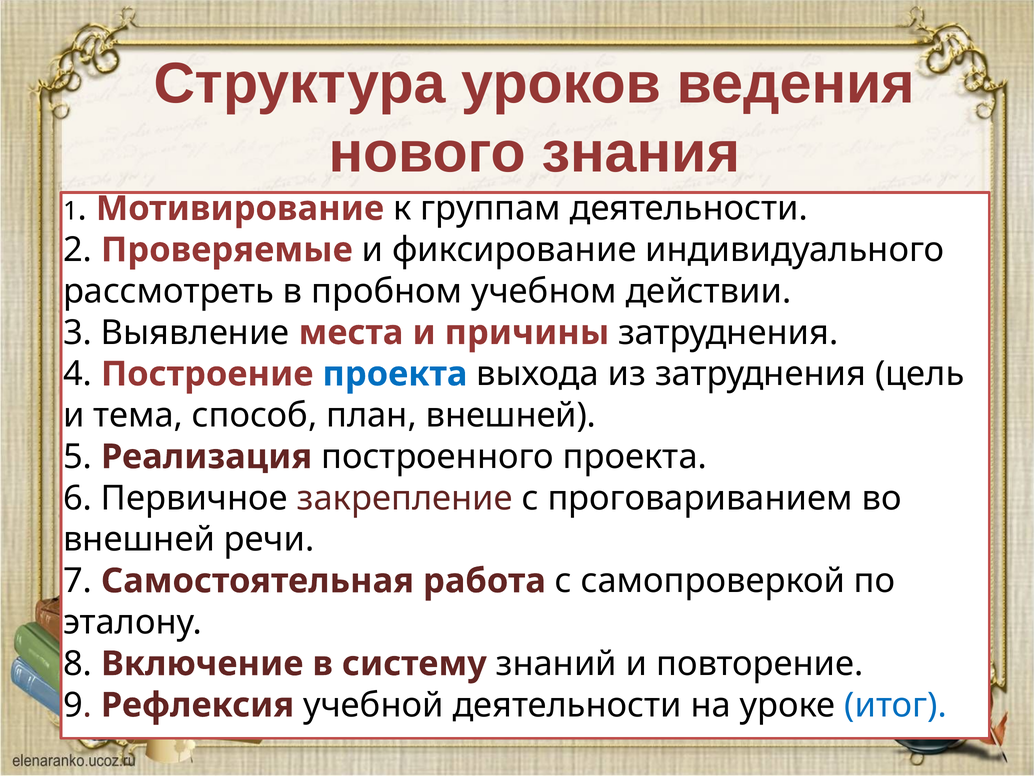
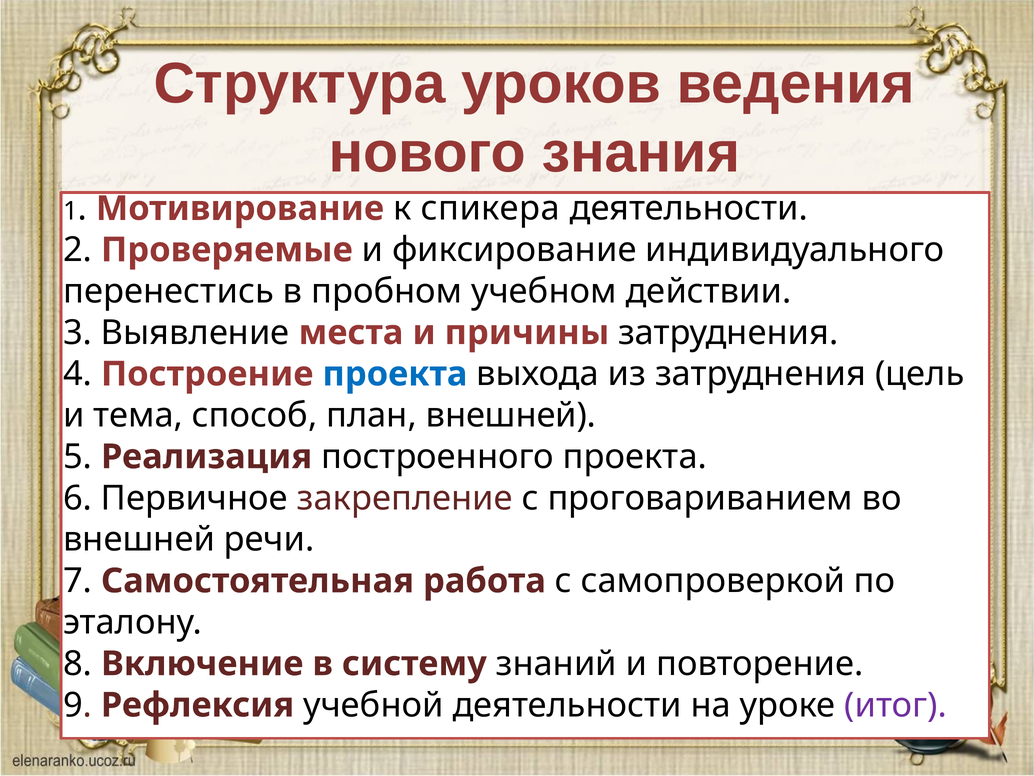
группам: группам -> спикера
рассмотреть: рассмотреть -> перенестись
итог colour: blue -> purple
